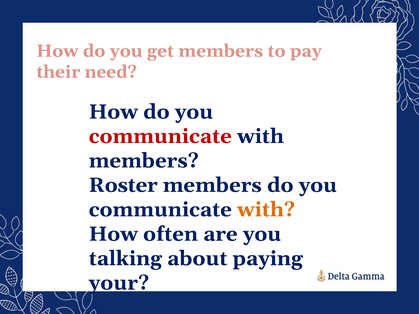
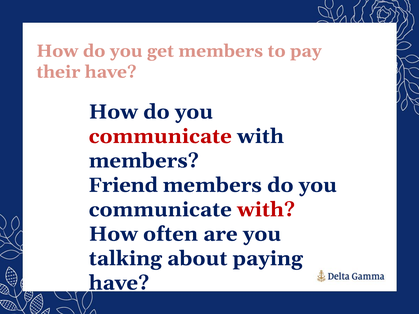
their need: need -> have
Roster: Roster -> Friend
with at (266, 210) colour: orange -> red
your at (119, 283): your -> have
